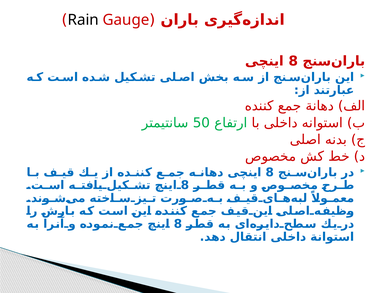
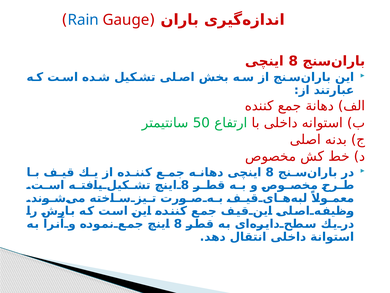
Rain colour: black -> blue
